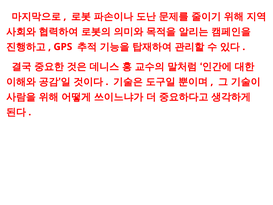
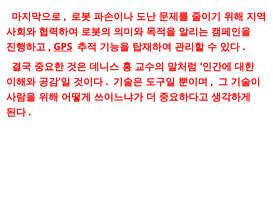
GPS underline: none -> present
